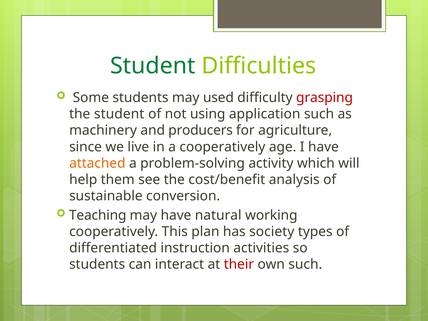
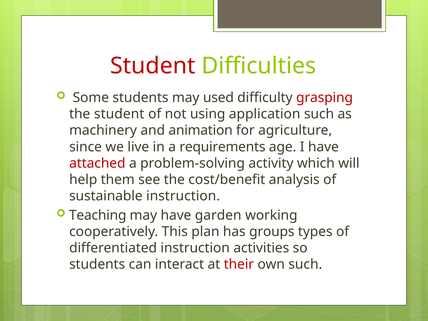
Student at (153, 66) colour: green -> red
producers: producers -> animation
a cooperatively: cooperatively -> requirements
attached colour: orange -> red
sustainable conversion: conversion -> instruction
natural: natural -> garden
society: society -> groups
